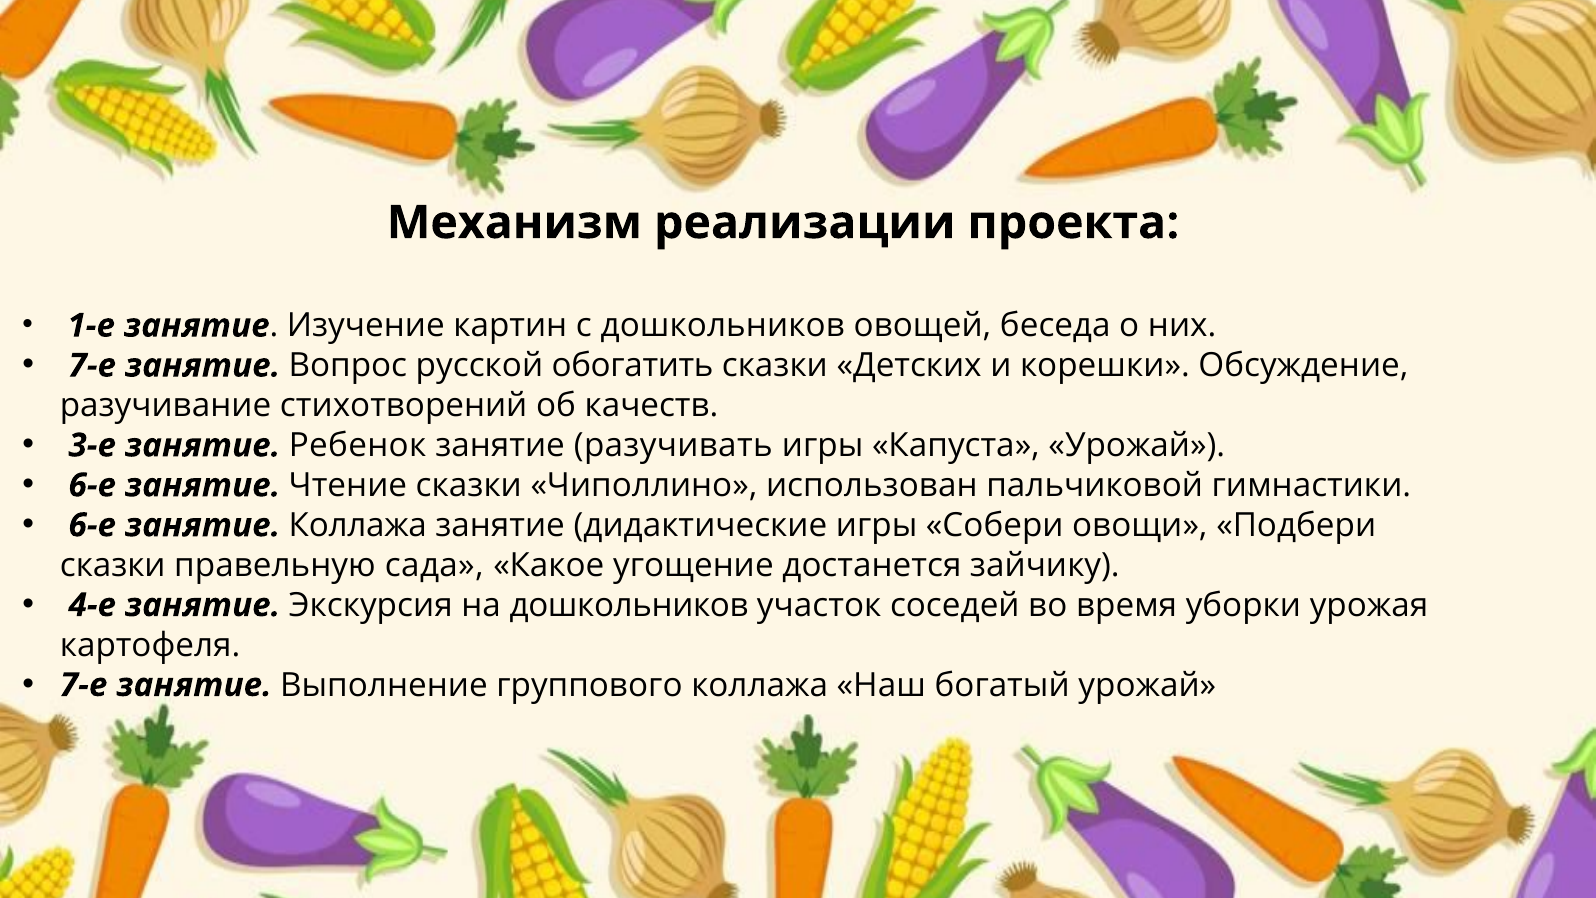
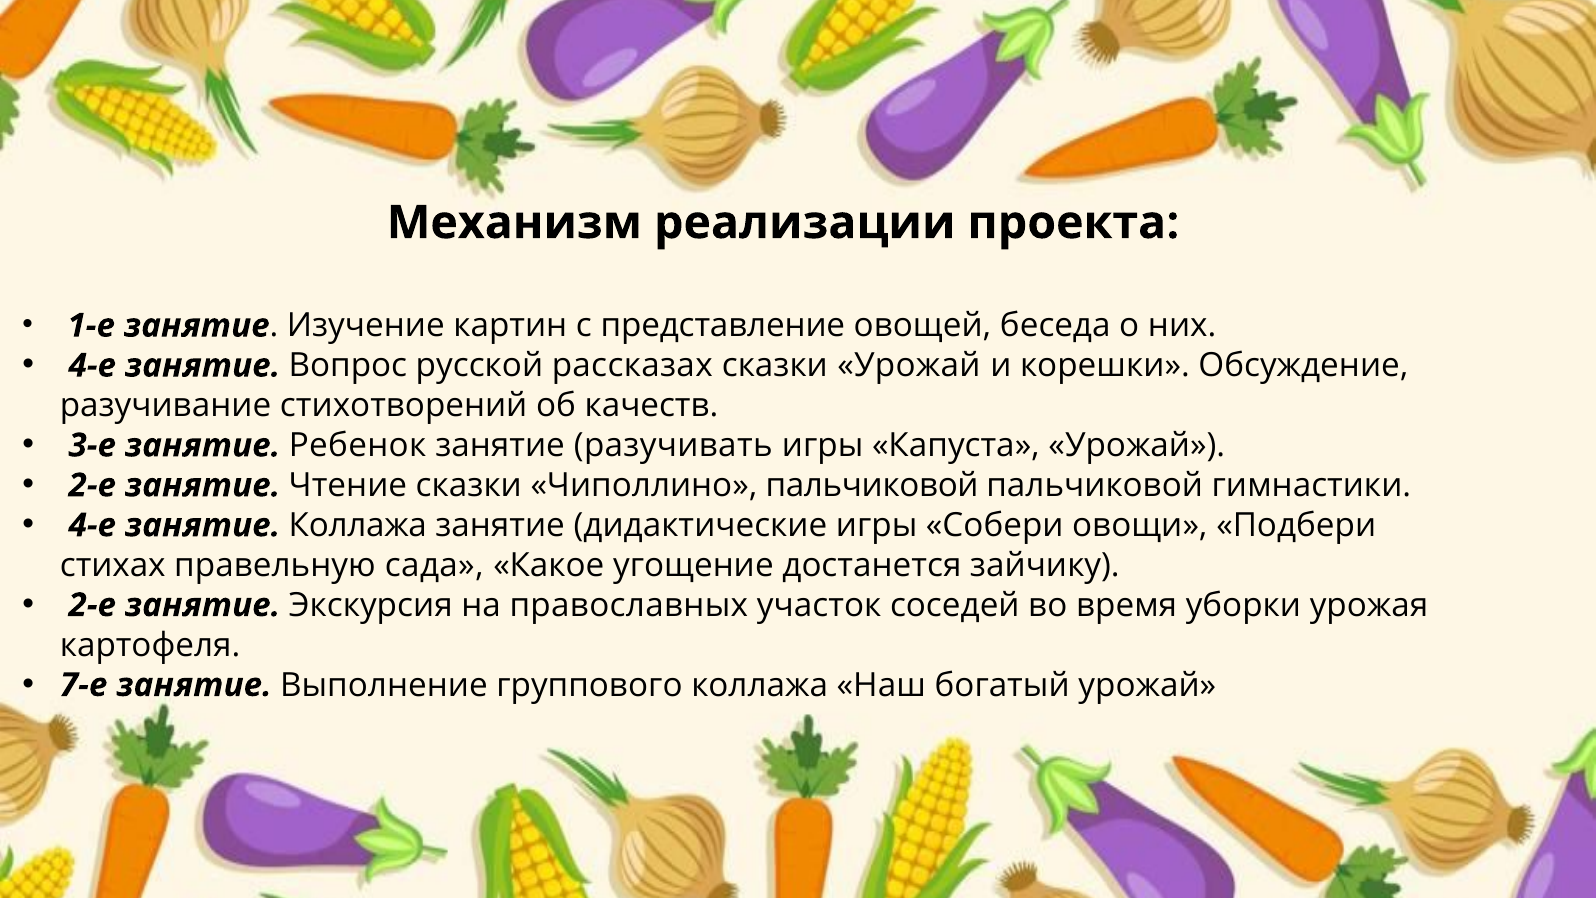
с дошкольников: дошкольников -> представление
7-е at (92, 366): 7-е -> 4-е
обогатить: обогатить -> рассказах
сказки Детских: Детских -> Урожай
6-е at (92, 485): 6-е -> 2-е
Чиполлино использован: использован -> пальчиковой
6-е at (92, 525): 6-е -> 4-е
сказки at (113, 565): сказки -> стихах
4-е at (92, 605): 4-е -> 2-е
на дошкольников: дошкольников -> православных
